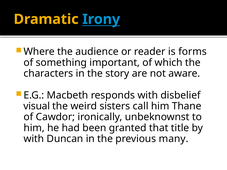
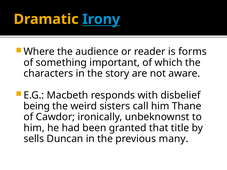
visual: visual -> being
with at (34, 139): with -> sells
